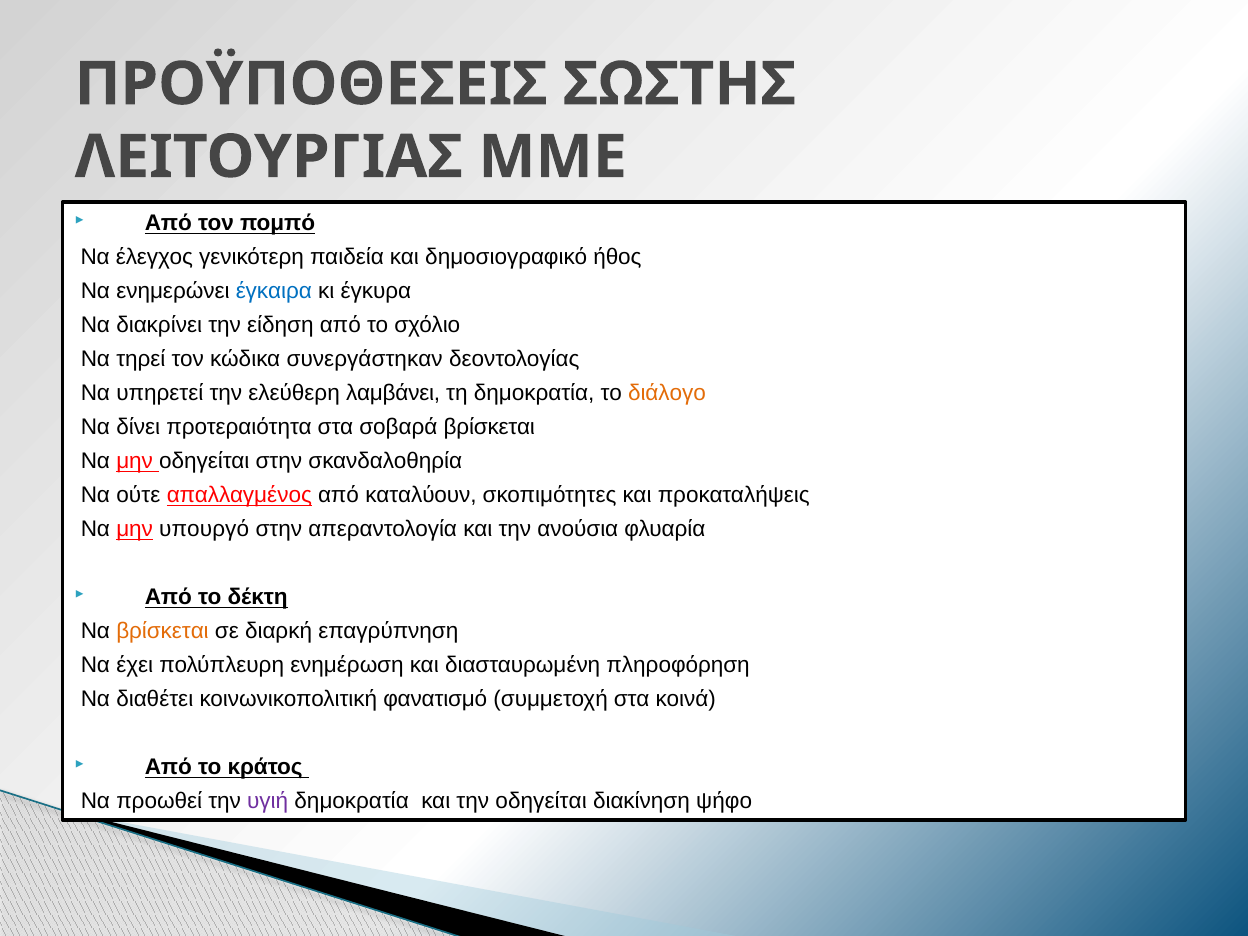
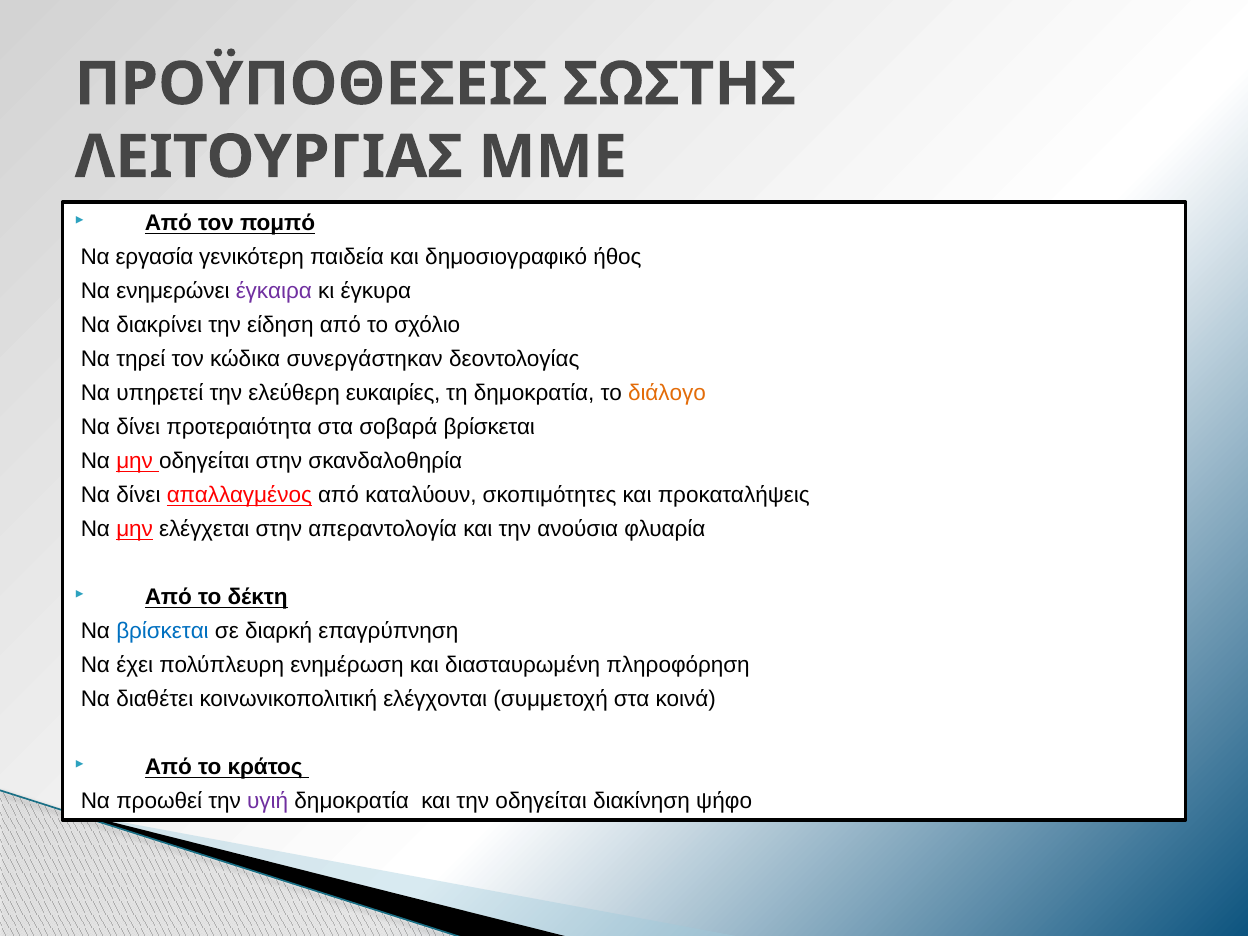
έλεγχος: έλεγχος -> εργασία
έγκαιρα colour: blue -> purple
λαμβάνει: λαμβάνει -> ευκαιρίες
ούτε at (138, 495): ούτε -> δίνει
υπουργό: υπουργό -> ελέγχεται
βρίσκεται at (163, 631) colour: orange -> blue
φανατισμό: φανατισμό -> ελέγχονται
